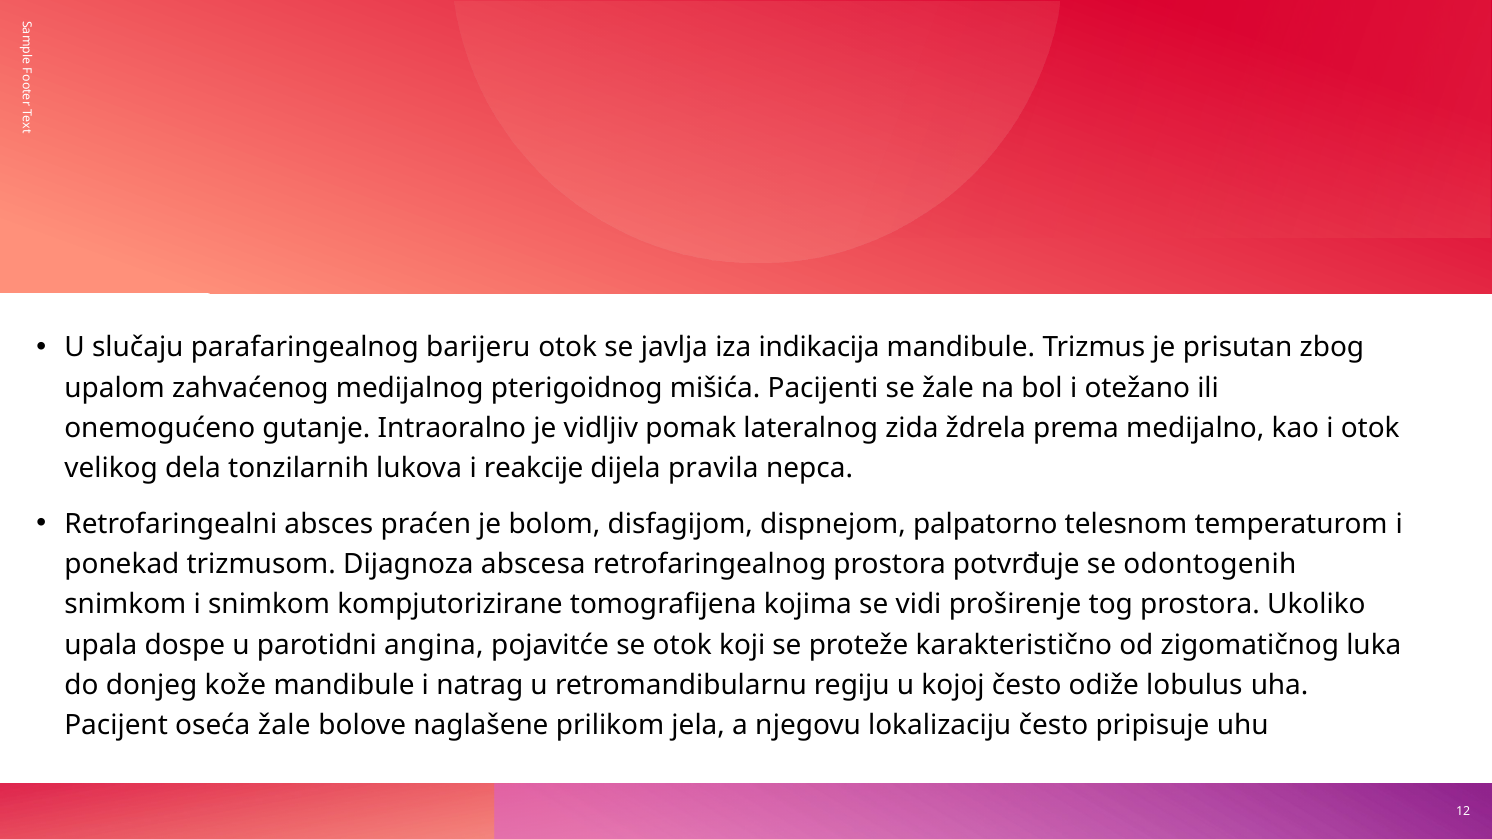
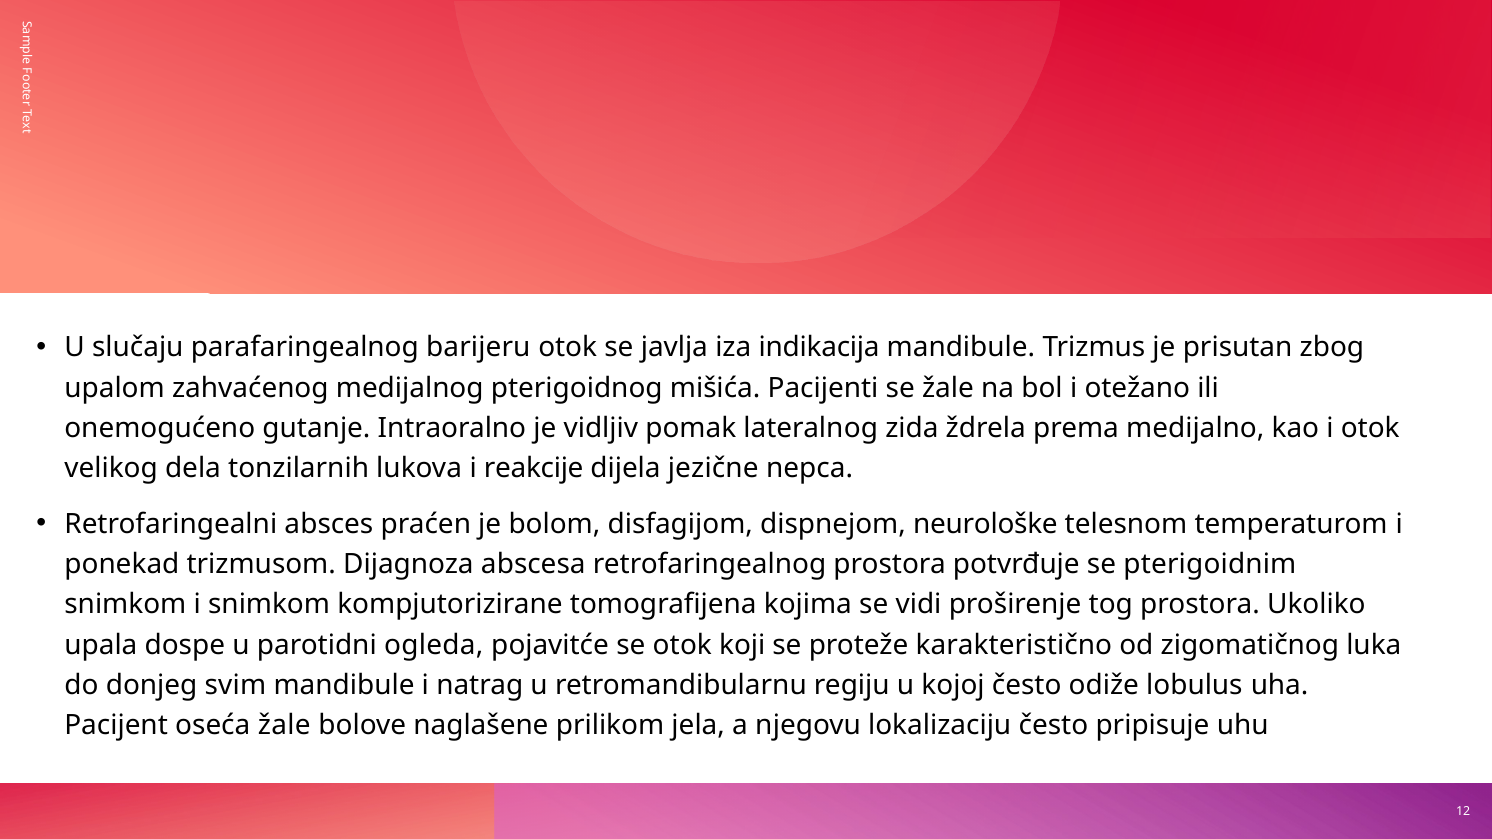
pravila: pravila -> jezične
palpatorno: palpatorno -> neurološke
odontogenih: odontogenih -> pterigoidnim
angina: angina -> ogleda
kože: kože -> svim
